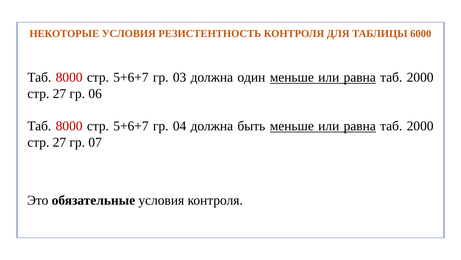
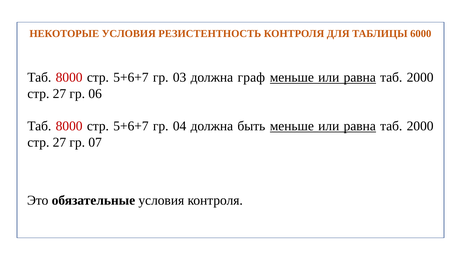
один: один -> граф
